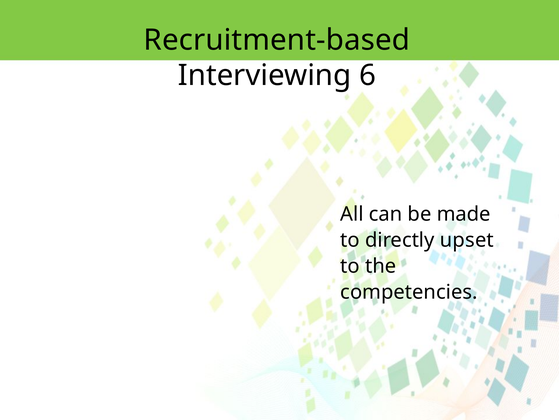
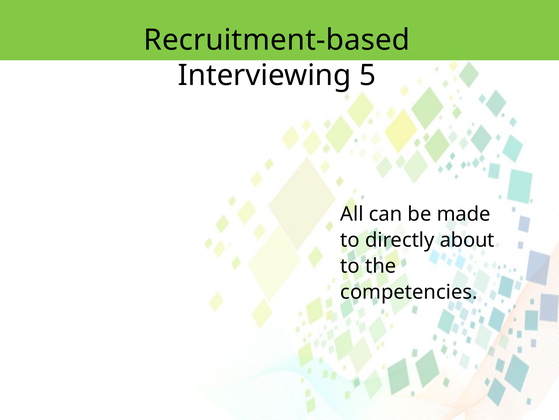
6: 6 -> 5
upset: upset -> about
